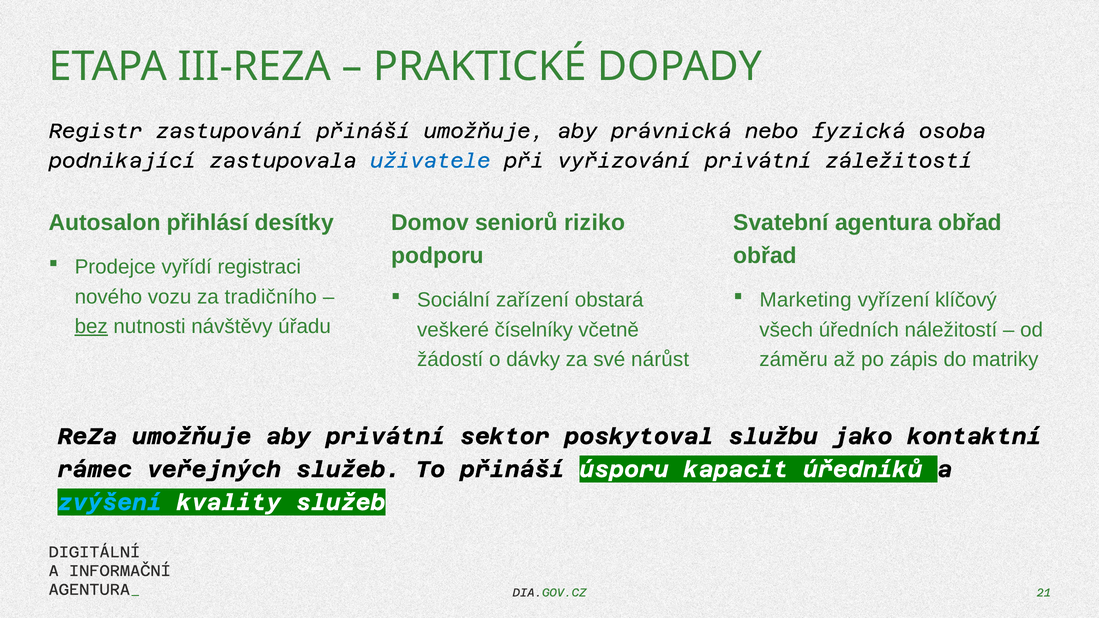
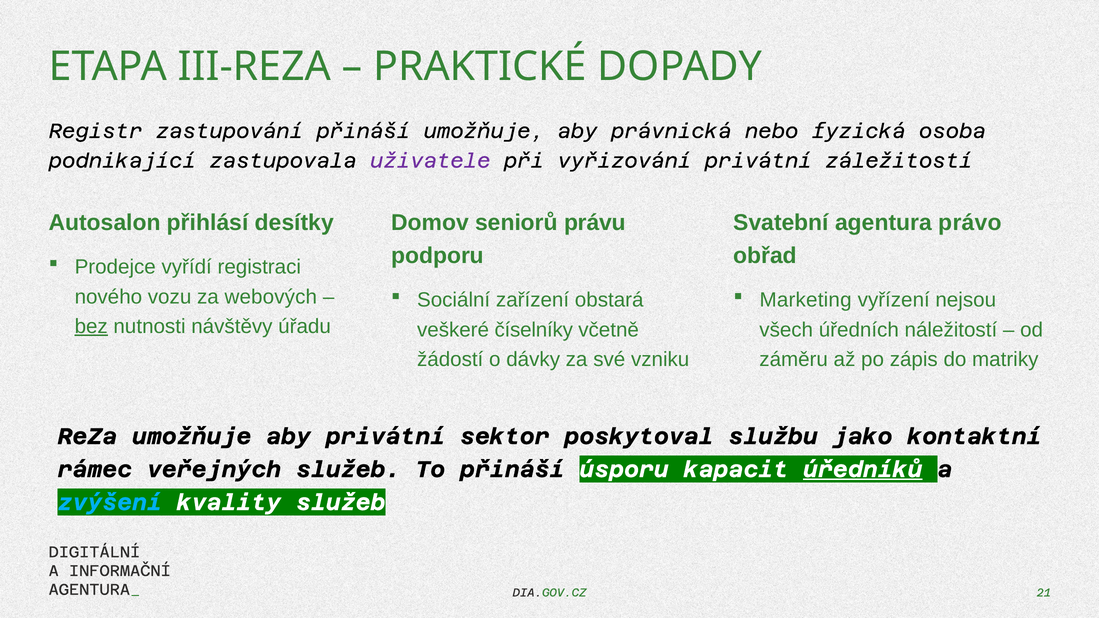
uživatele colour: blue -> purple
riziko: riziko -> právu
agentura obřad: obřad -> právo
tradičního: tradičního -> webových
klíčový: klíčový -> nejsou
nárůst: nárůst -> vzniku
úředníků underline: none -> present
